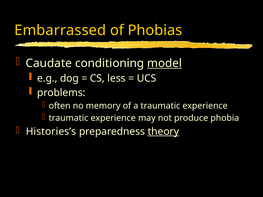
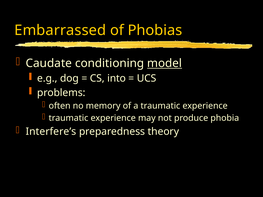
less: less -> into
Histories’s: Histories’s -> Interfere’s
theory underline: present -> none
